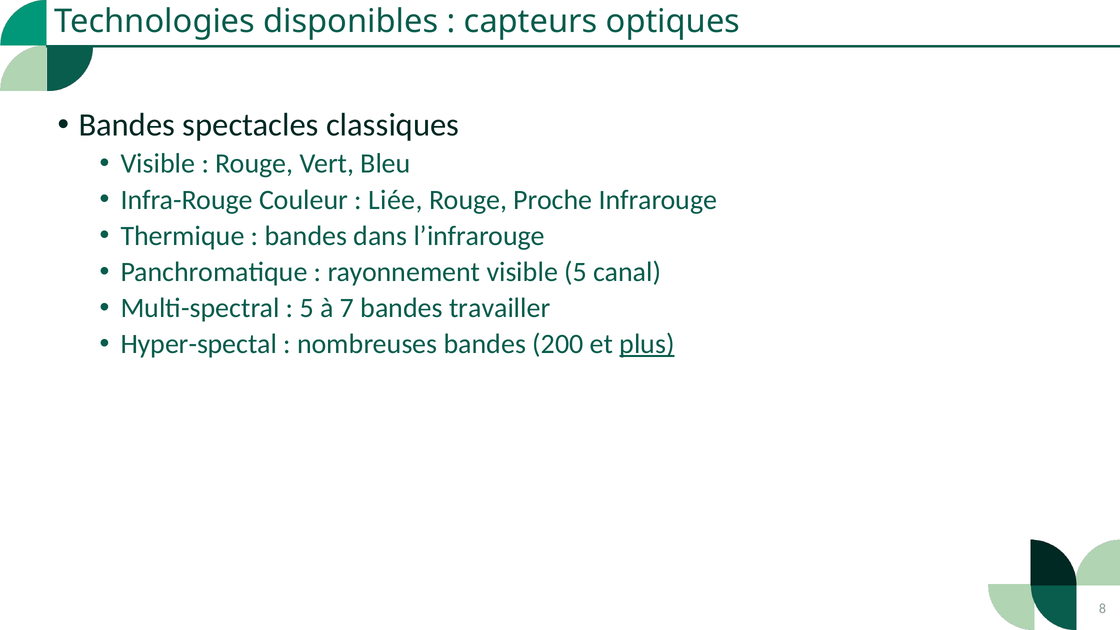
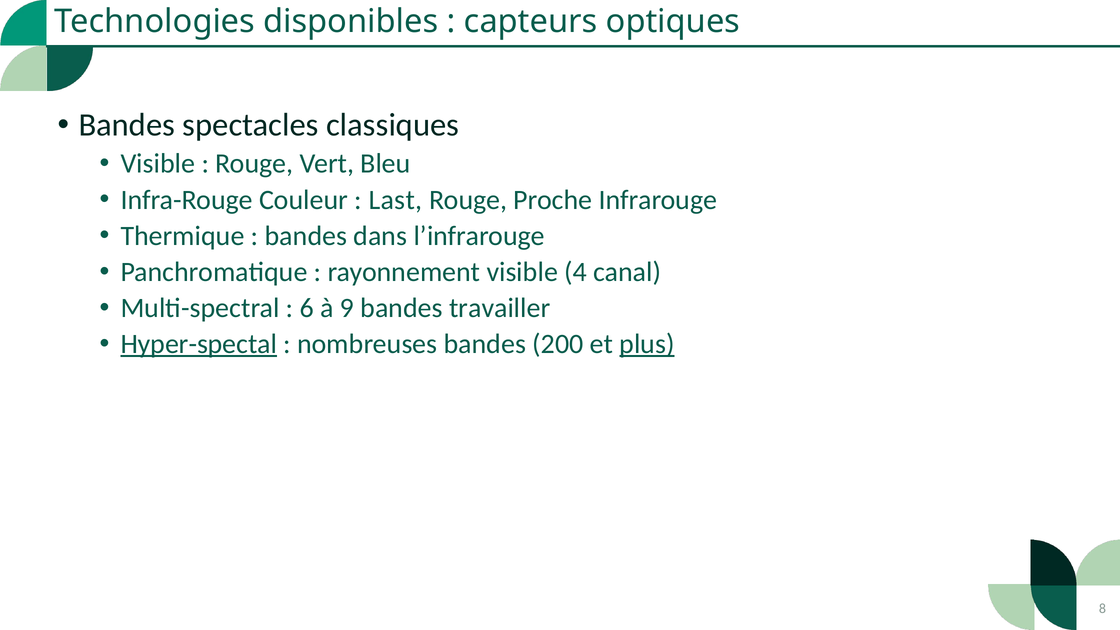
Liée: Liée -> Last
visible 5: 5 -> 4
5 at (307, 308): 5 -> 6
7: 7 -> 9
Hyper-spectal underline: none -> present
